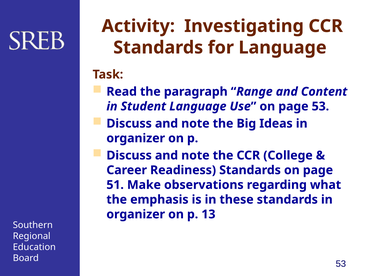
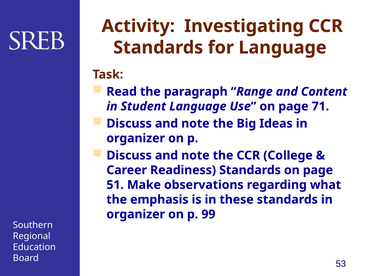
page 53: 53 -> 71
13: 13 -> 99
